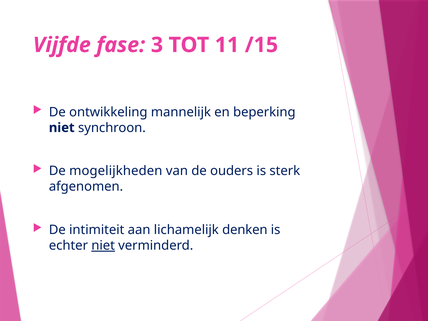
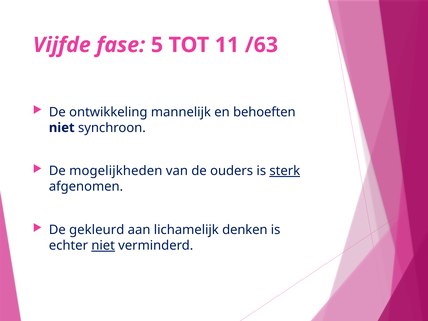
3: 3 -> 5
/15: /15 -> /63
beperking: beperking -> behoeften
sterk underline: none -> present
intimiteit: intimiteit -> gekleurd
